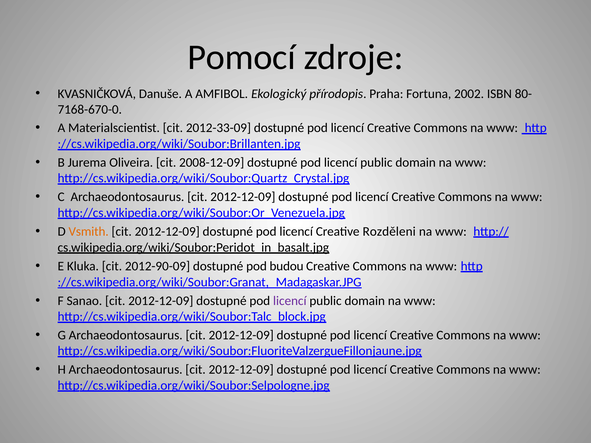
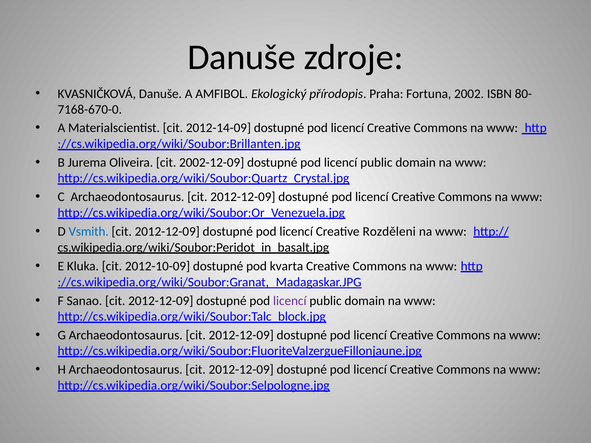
Pomocí at (241, 57): Pomocí -> Danuše
2012-33-09: 2012-33-09 -> 2012-14-09
2008-12-09: 2008-12-09 -> 2002-12-09
Vsmith colour: orange -> blue
2012-90-09: 2012-90-09 -> 2012-10-09
budou: budou -> kvarta
